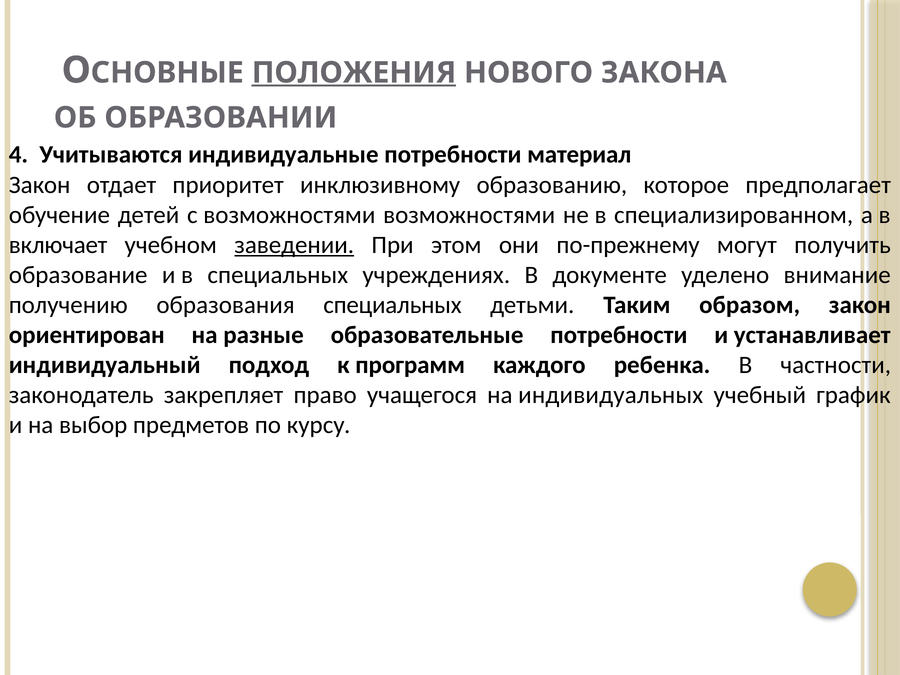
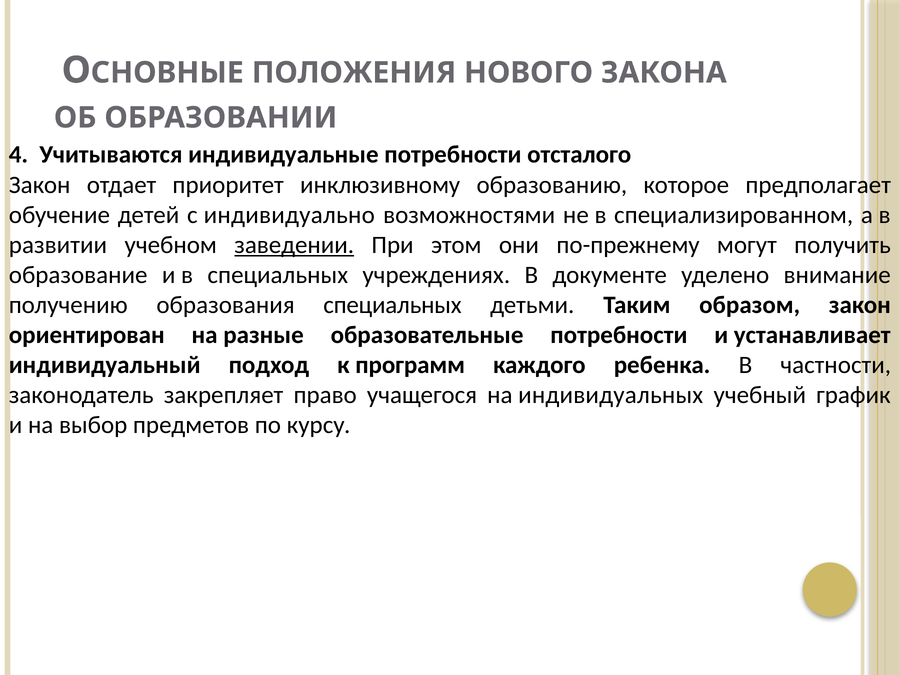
ПОЛОЖЕНИЯ underline: present -> none
материал: материал -> отсталого
с возможностями: возможностями -> индивидуально
включает: включает -> развитии
